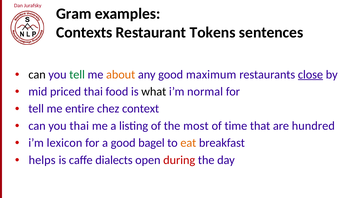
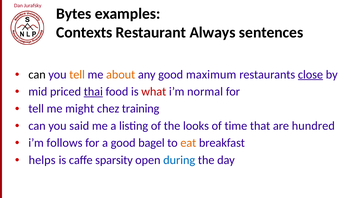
Gram: Gram -> Bytes
Tokens: Tokens -> Always
tell at (77, 74) colour: green -> orange
thai at (93, 91) underline: none -> present
what colour: black -> red
entire: entire -> might
context: context -> training
you thai: thai -> said
most: most -> looks
lexicon: lexicon -> follows
dialects: dialects -> sparsity
during colour: red -> blue
